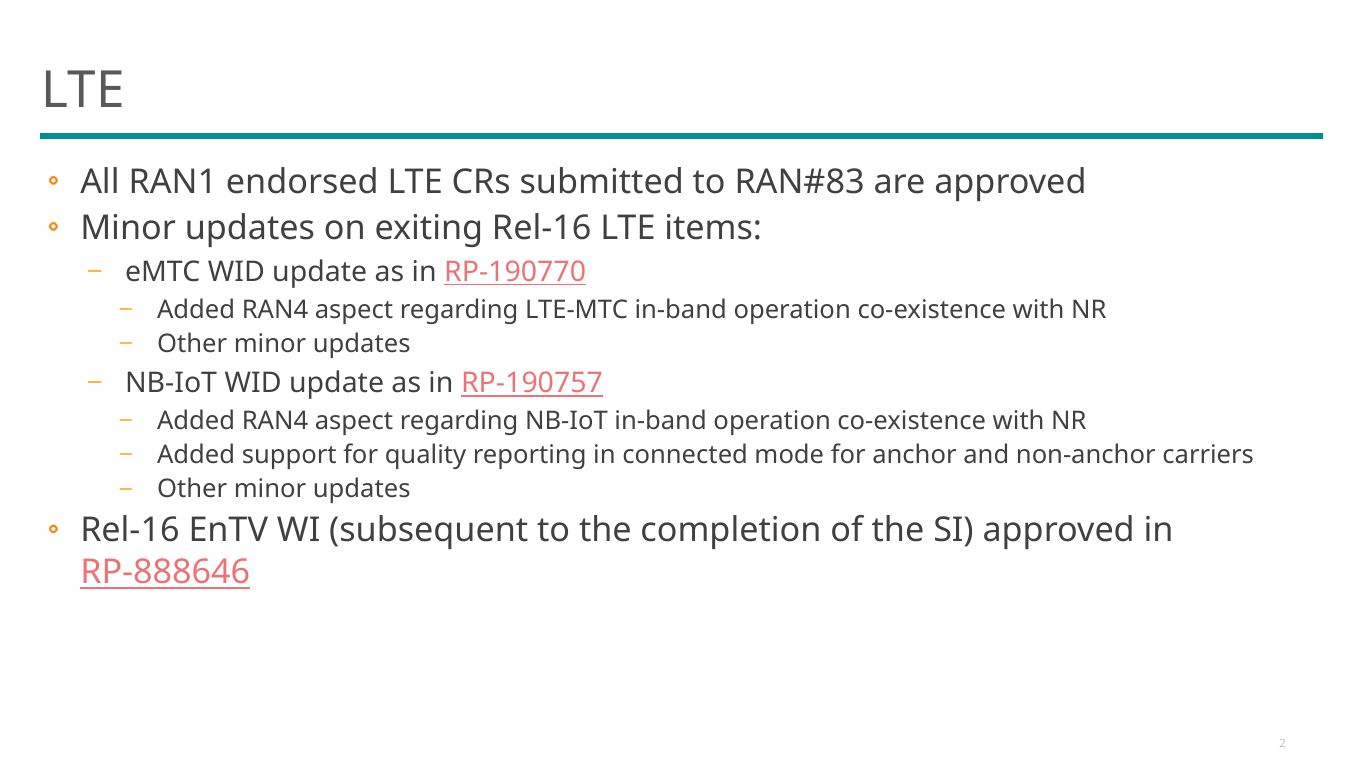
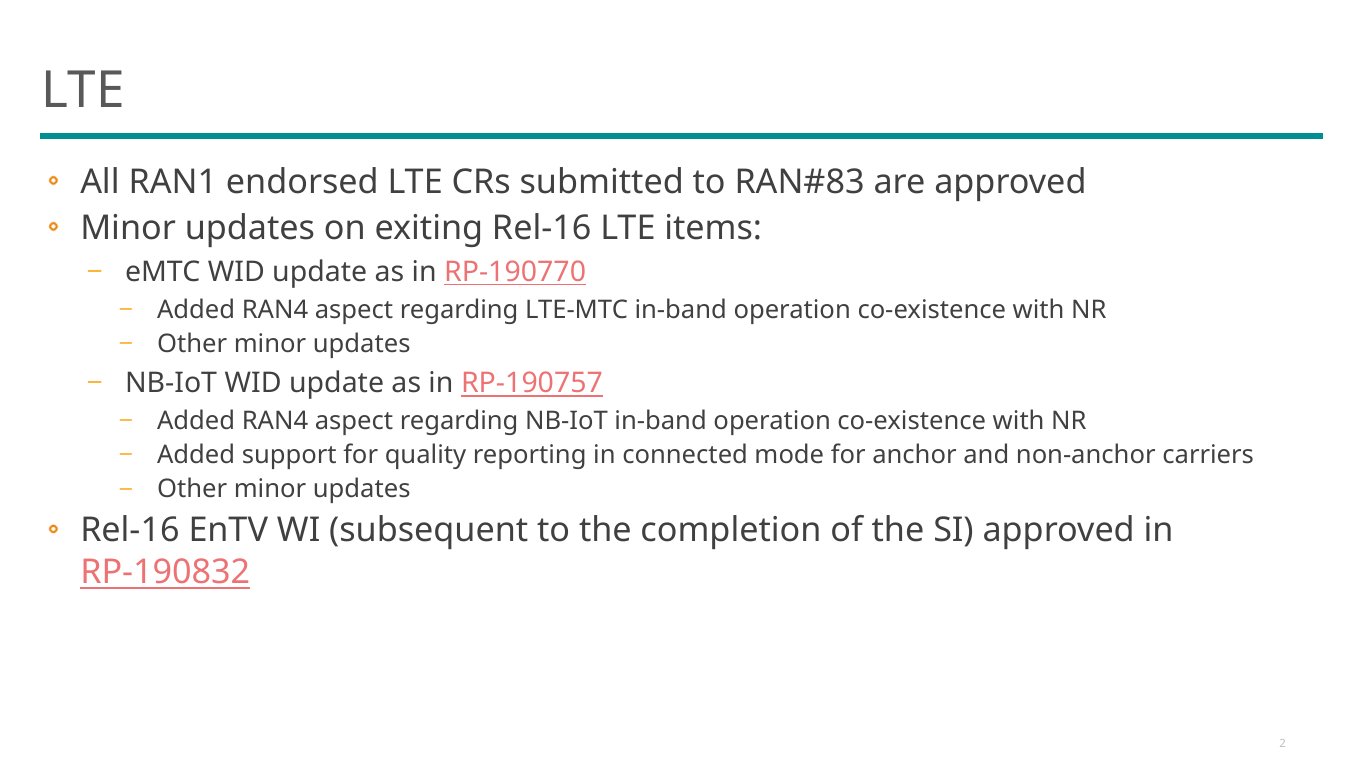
RP-888646: RP-888646 -> RP-190832
